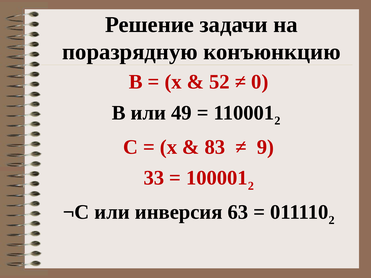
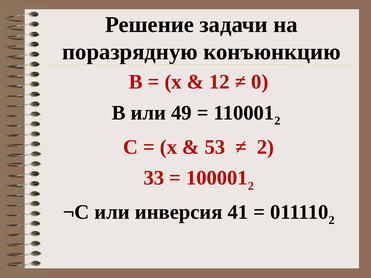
52: 52 -> 12
83: 83 -> 53
9 at (266, 147): 9 -> 2
63: 63 -> 41
